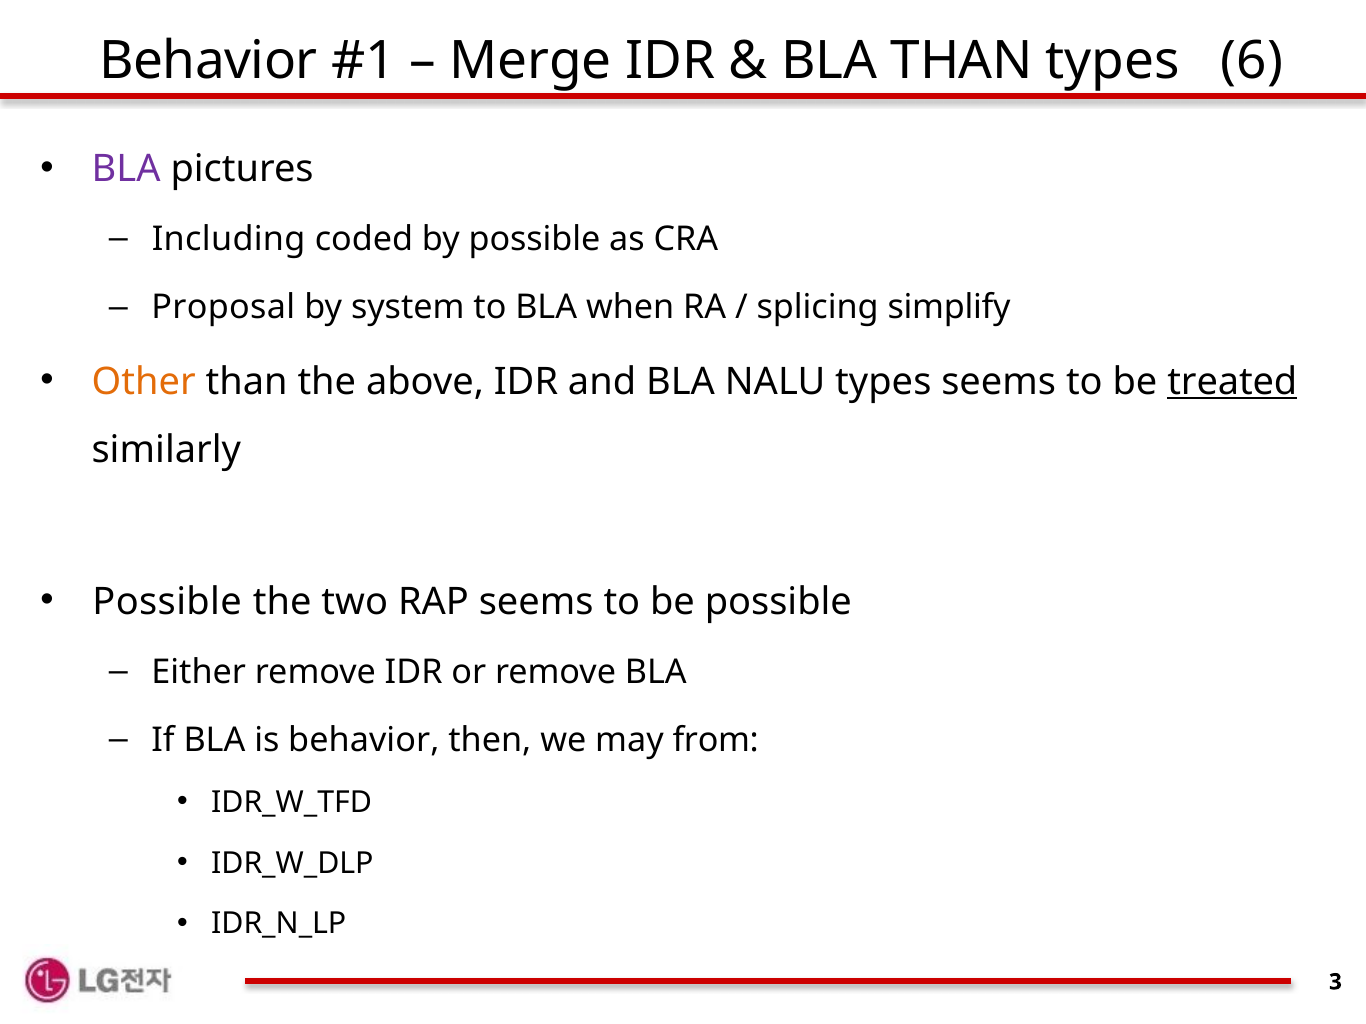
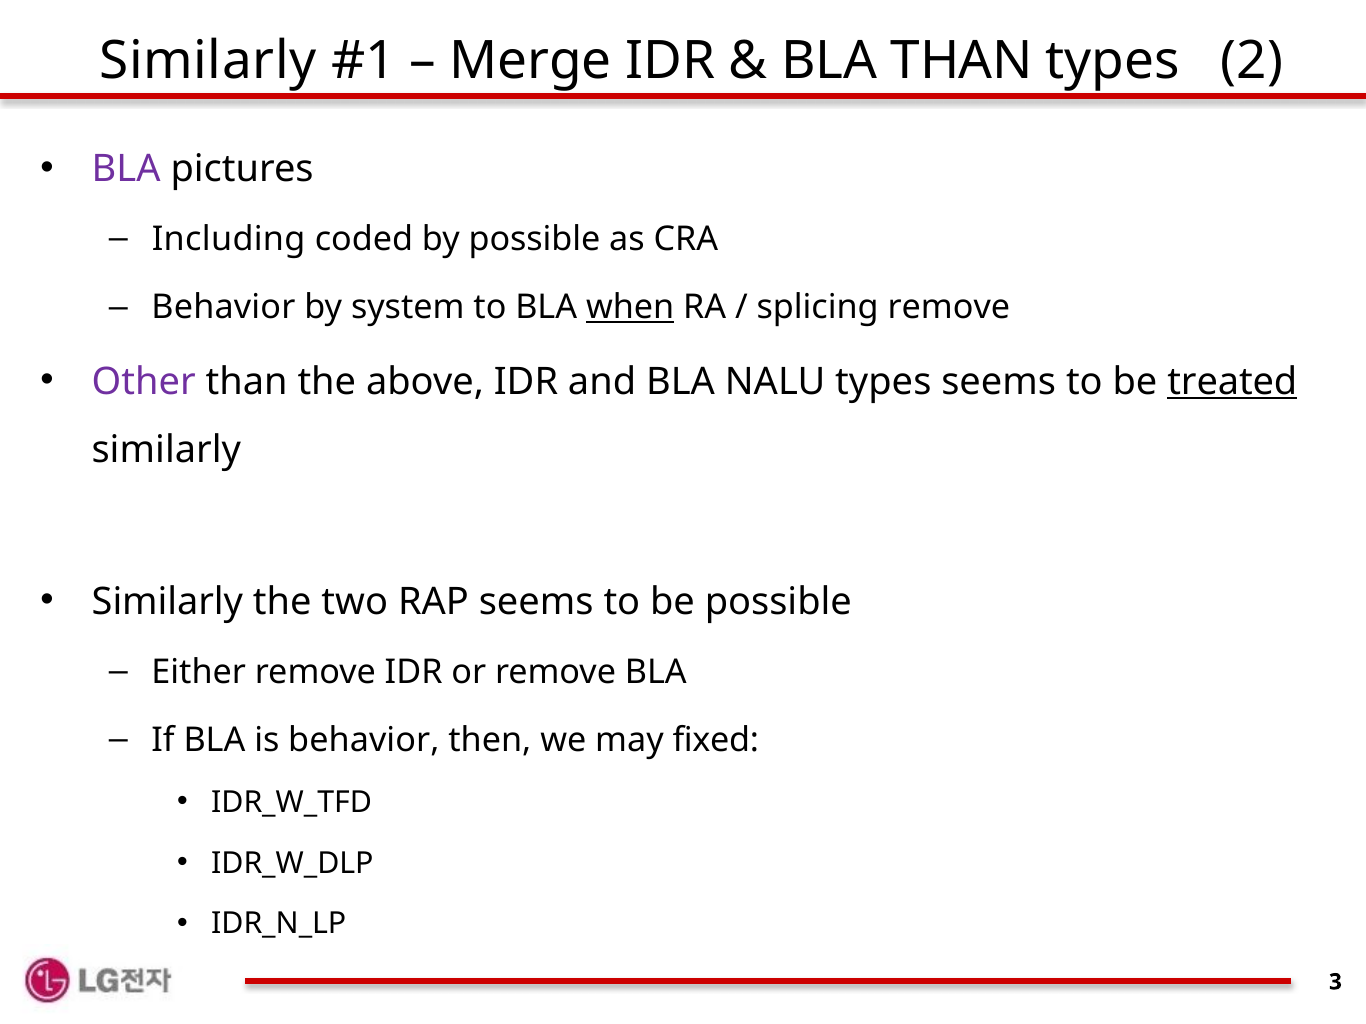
Behavior at (208, 61): Behavior -> Similarly
6: 6 -> 2
Proposal at (223, 308): Proposal -> Behavior
when underline: none -> present
splicing simplify: simplify -> remove
Other colour: orange -> purple
Possible at (167, 602): Possible -> Similarly
from: from -> fixed
